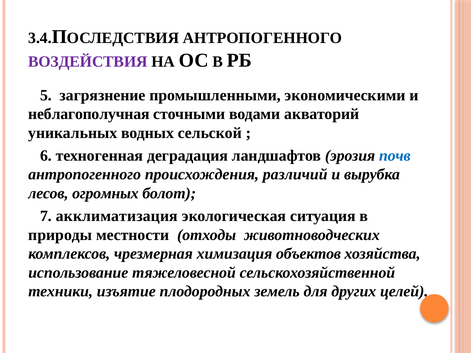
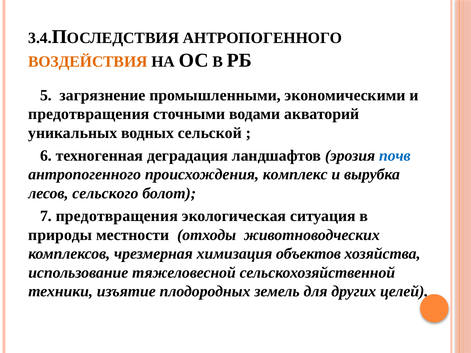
ВОЗДЕЙСТВИЯ colour: purple -> orange
неблагополучная at (89, 114): неблагополучная -> предотвращения
различий: различий -> комплекс
огромных: огромных -> сельского
7 акклиматизация: акклиматизация -> предотвращения
